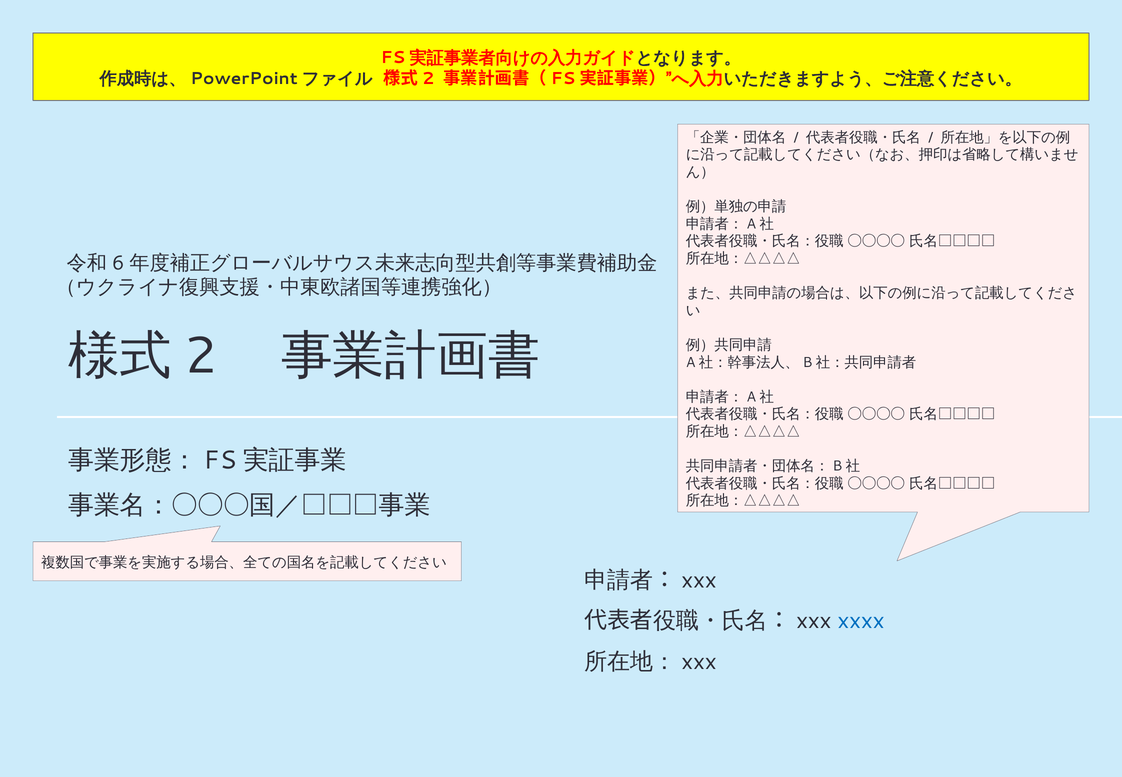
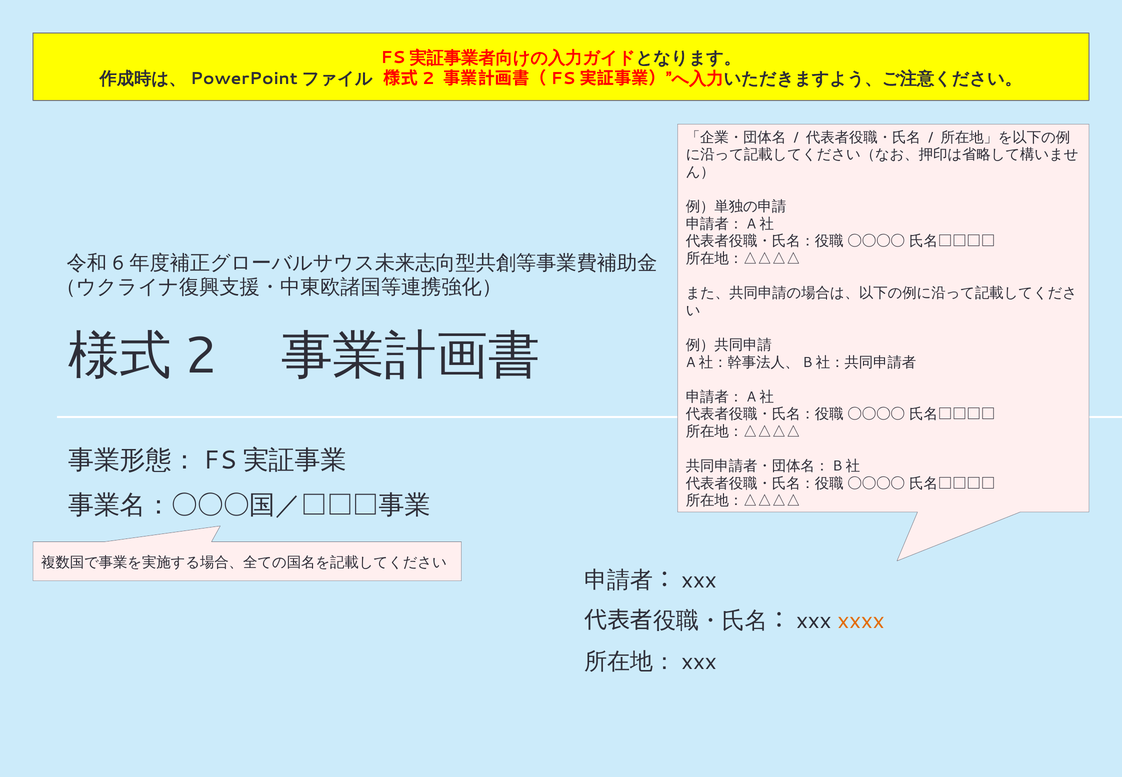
xxxx colour: blue -> orange
